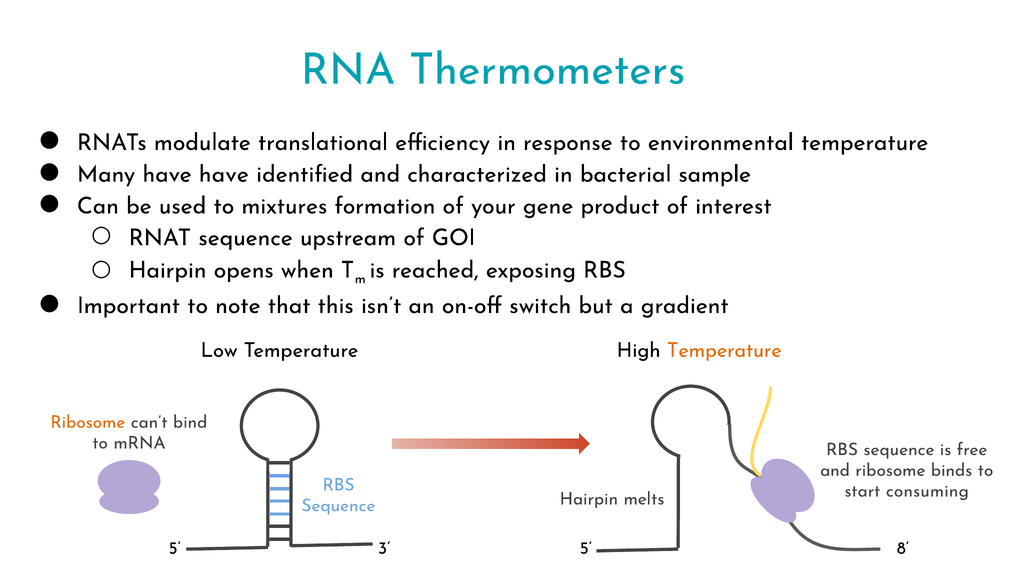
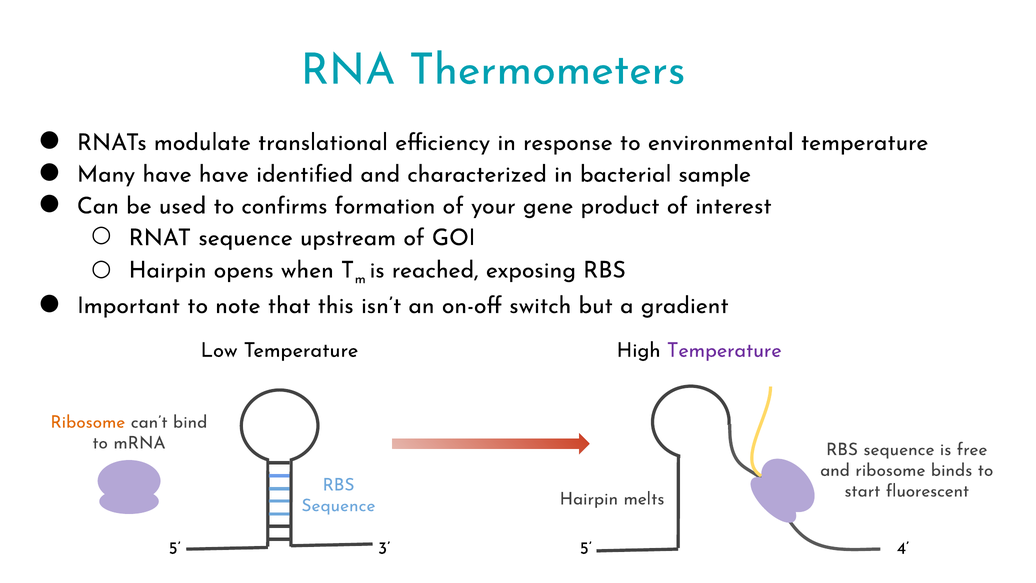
mixtures: mixtures -> confirms
Temperature at (724, 350) colour: orange -> purple
consuming: consuming -> fluorescent
8: 8 -> 4
